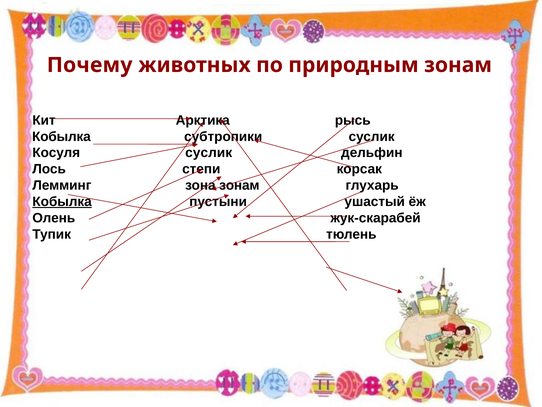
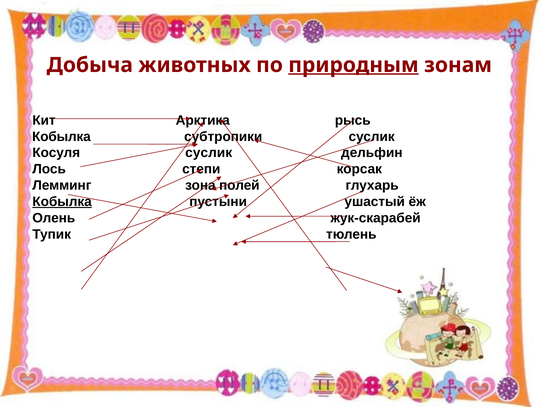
Почему: Почему -> Добыча
природным underline: none -> present
зона зонам: зонам -> полей
